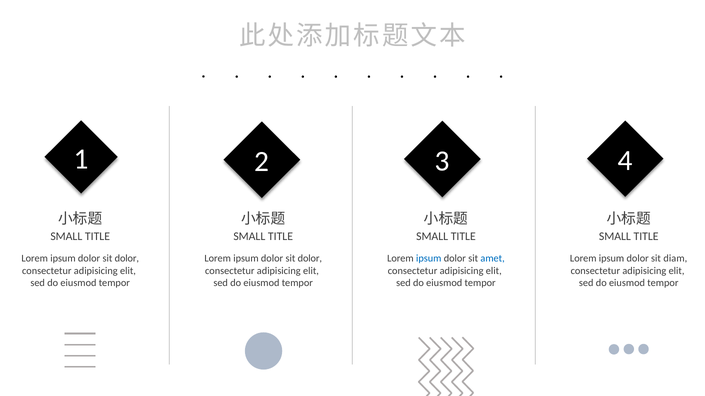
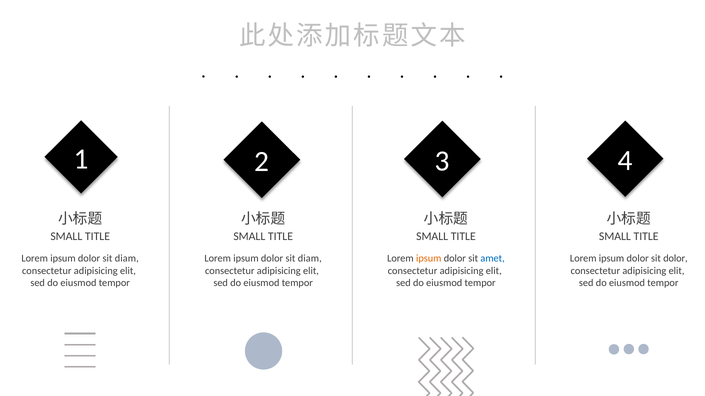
dolor at (127, 259): dolor -> diam
dolor at (310, 259): dolor -> diam
ipsum at (429, 259) colour: blue -> orange
sit diam: diam -> dolor
